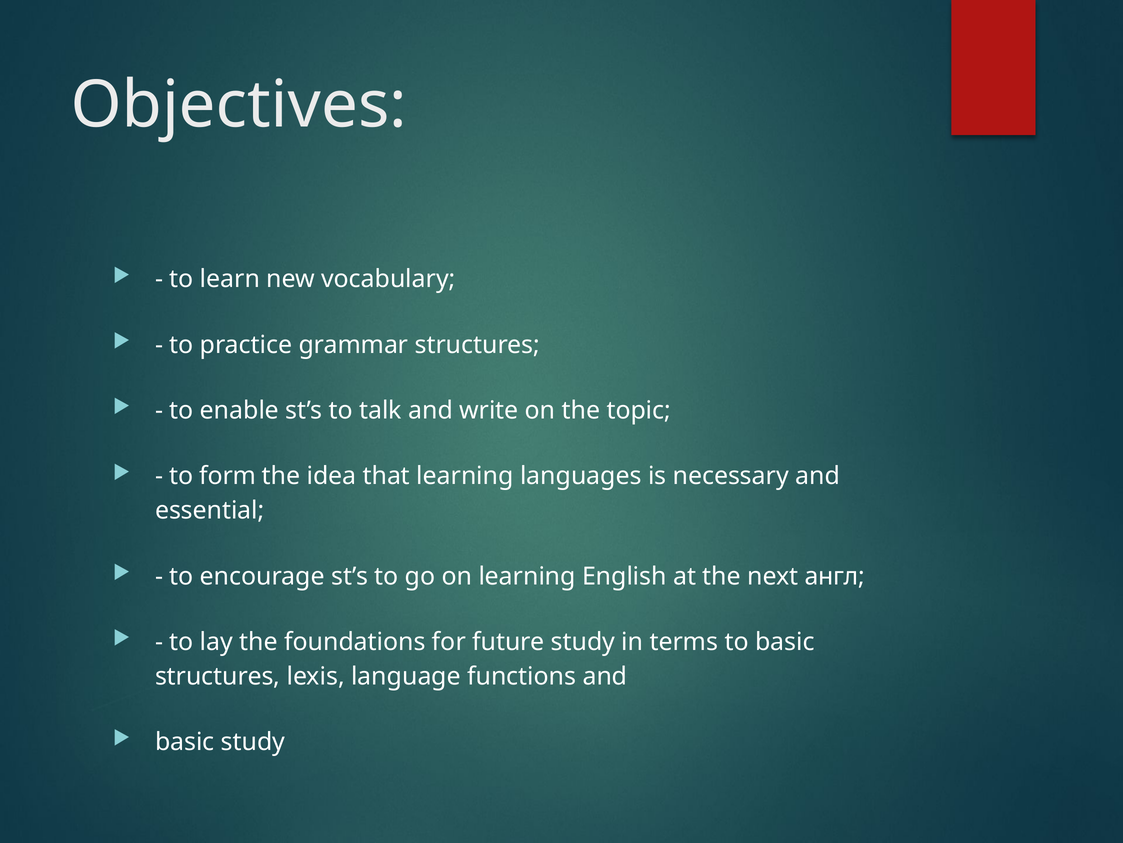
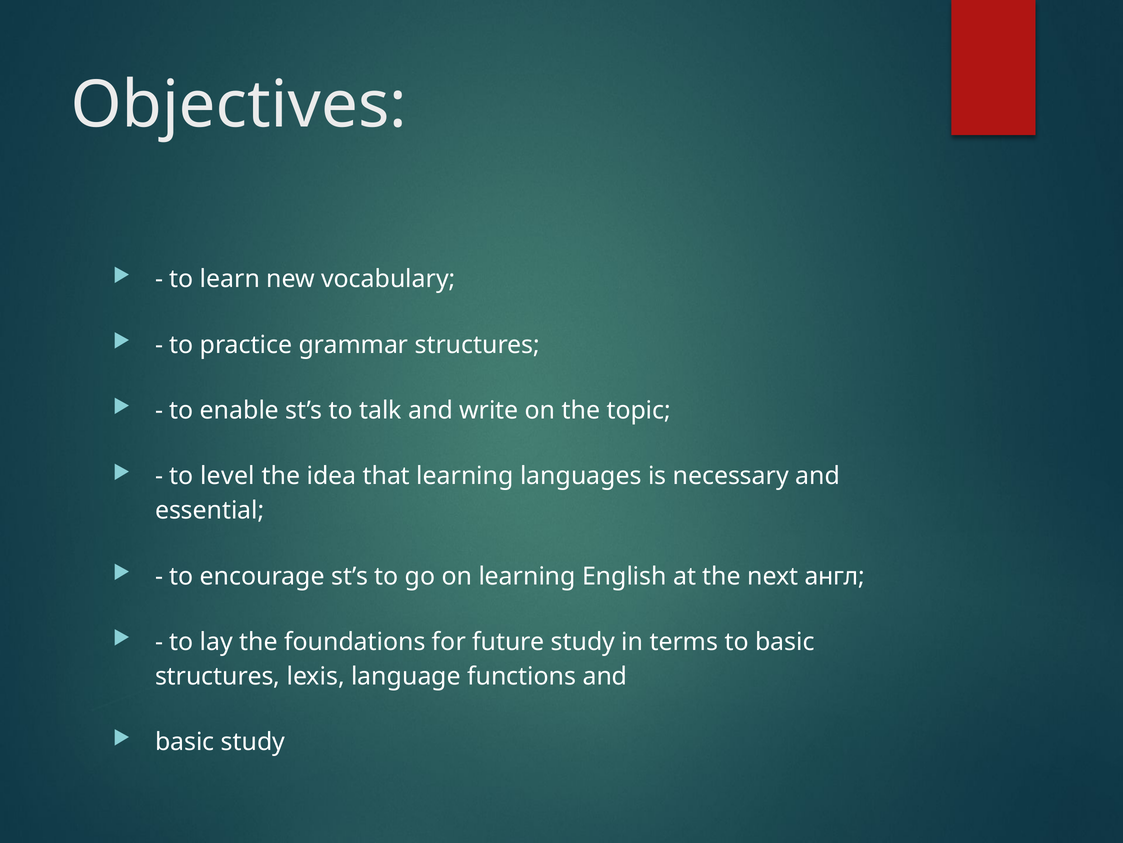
form: form -> level
